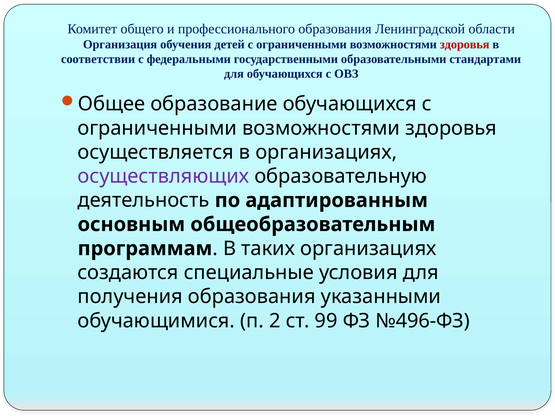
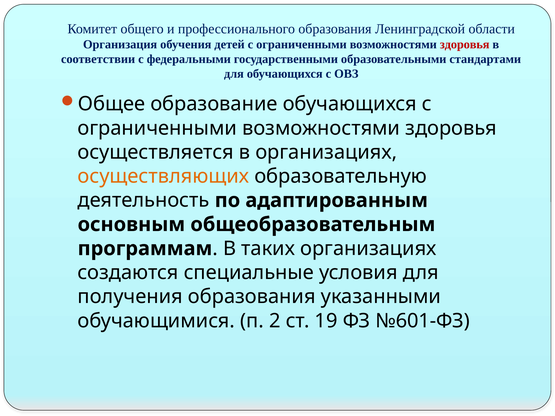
осуществляющих colour: purple -> orange
99: 99 -> 19
№496-ФЗ: №496-ФЗ -> №601-ФЗ
